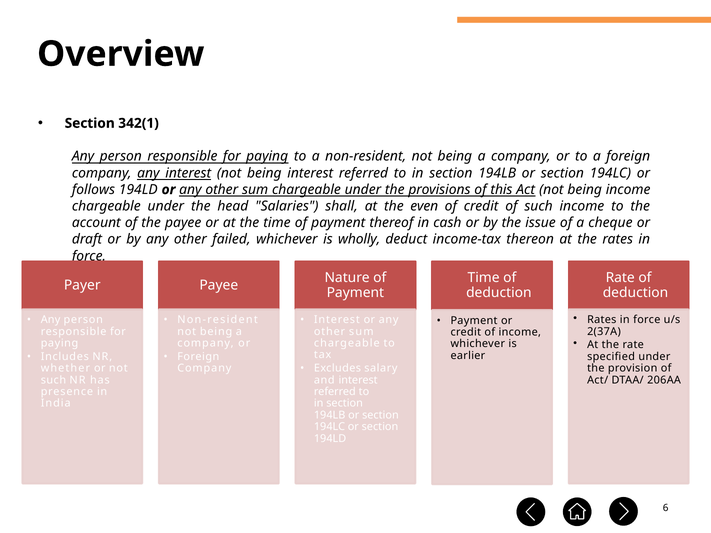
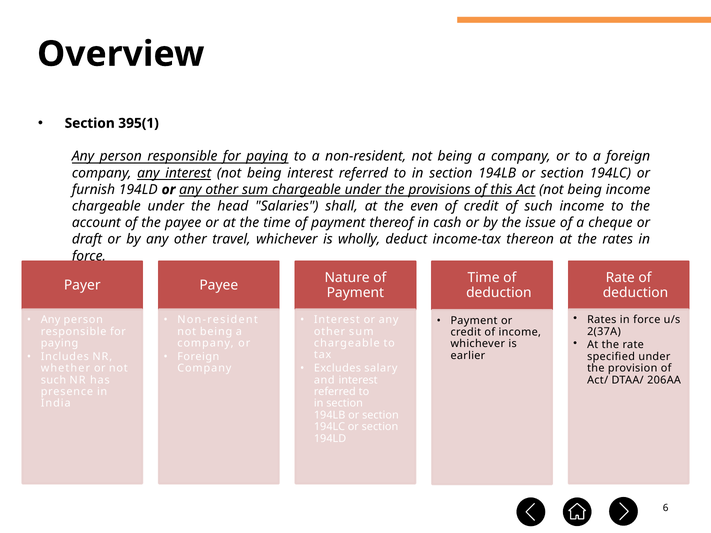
342(1: 342(1 -> 395(1
follows: follows -> furnish
failed: failed -> travel
